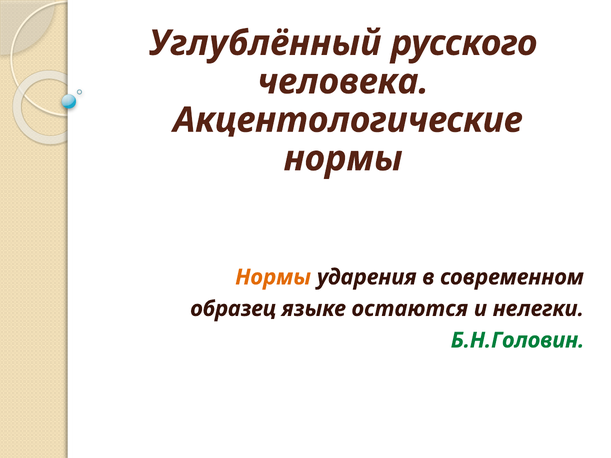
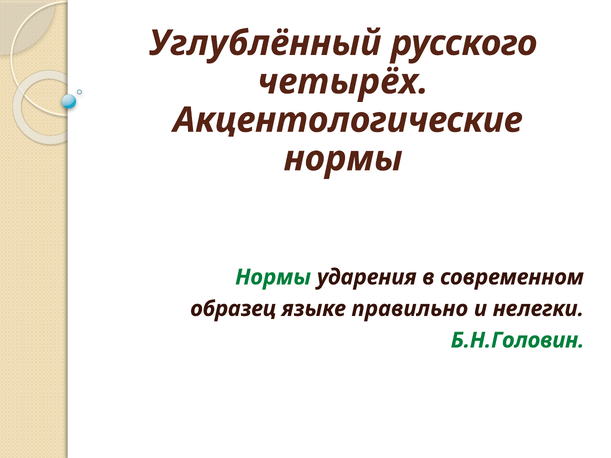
человека: человека -> четырёх
Нормы at (273, 277) colour: orange -> green
остаются: остаются -> правильно
